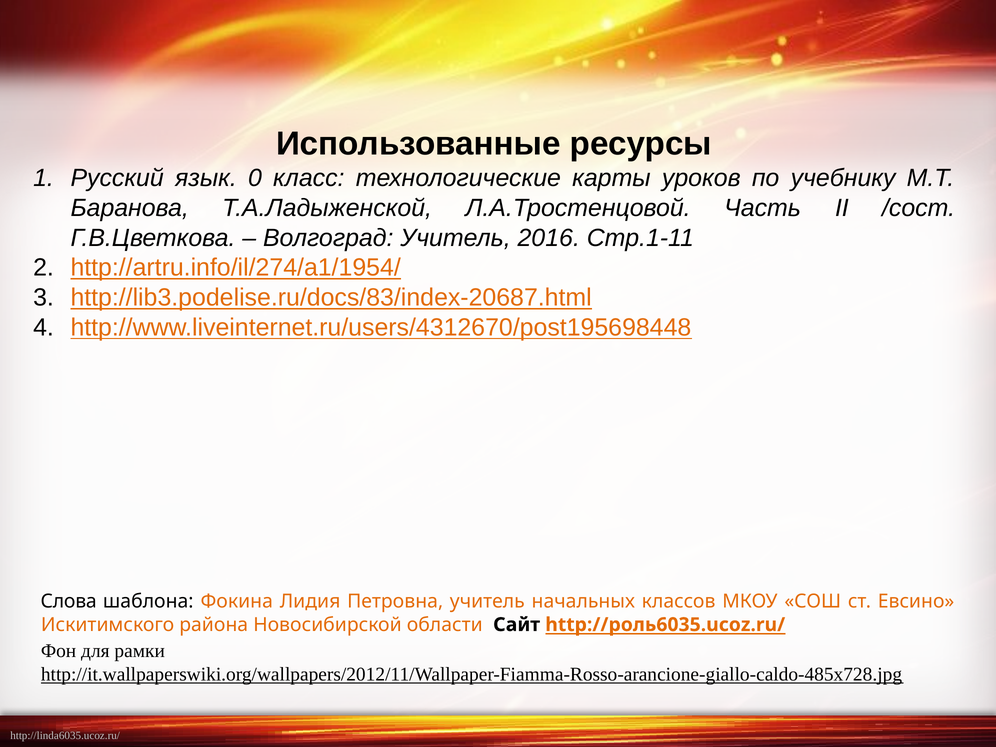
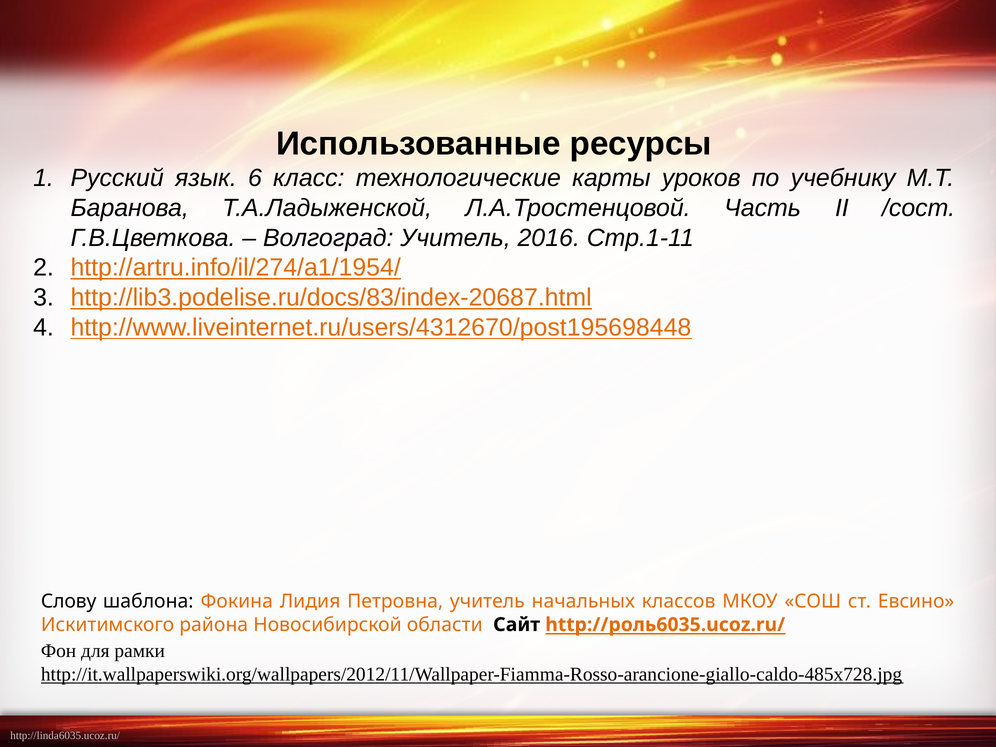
0: 0 -> 6
Слова: Слова -> Слову
